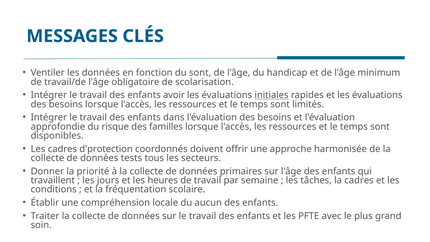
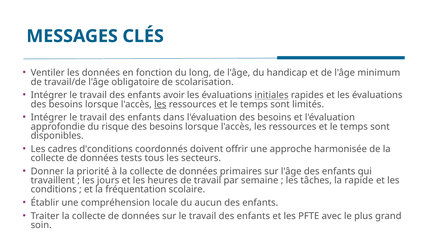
du sont: sont -> long
les at (160, 104) underline: none -> present
familles at (166, 127): familles -> besoins
d'protection: d'protection -> d'conditions
la cadres: cadres -> rapide
